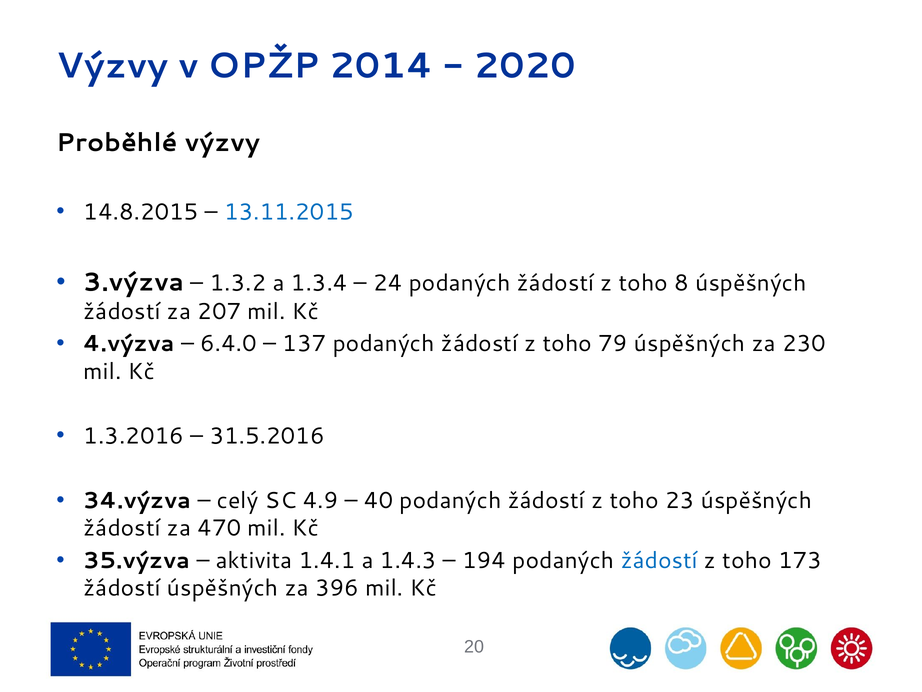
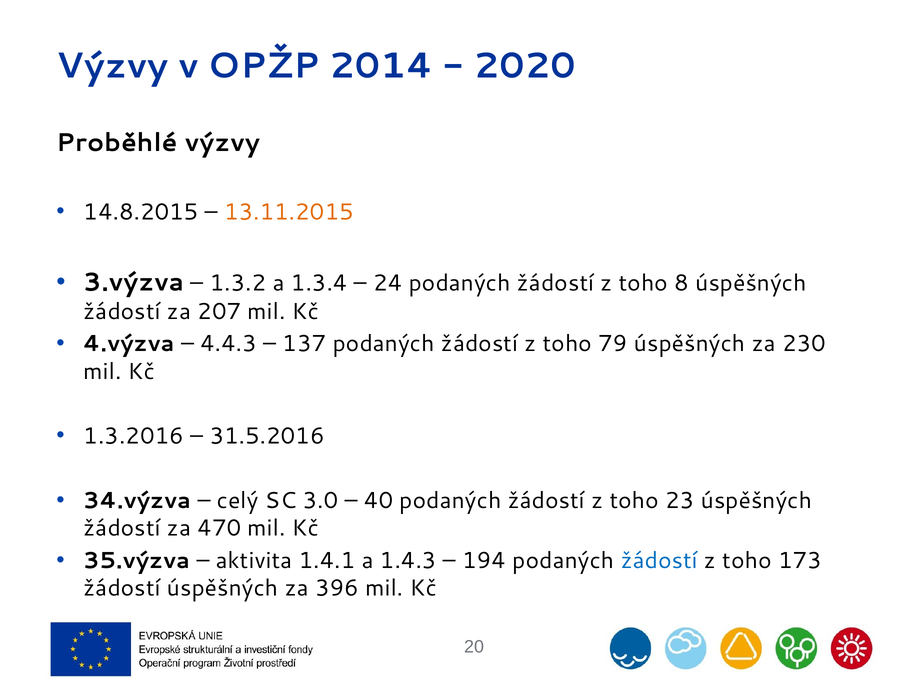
13.11.2015 colour: blue -> orange
6.4.0: 6.4.0 -> 4.4.3
4.9: 4.9 -> 3.0
